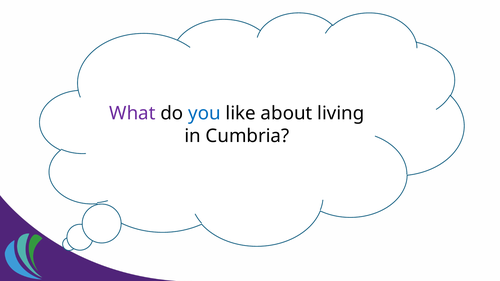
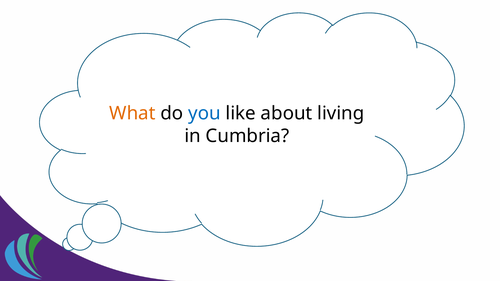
What colour: purple -> orange
